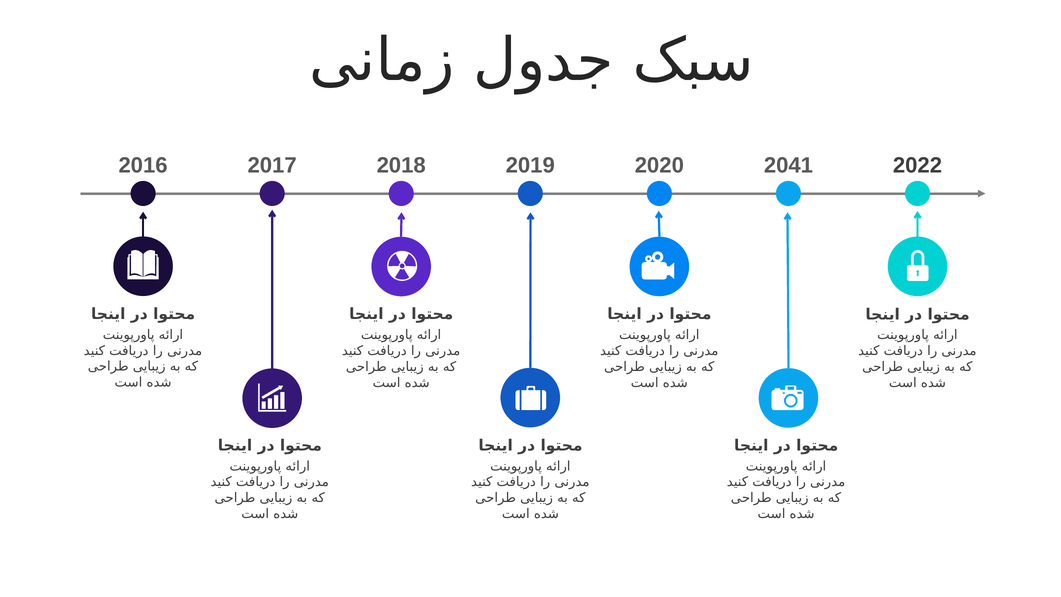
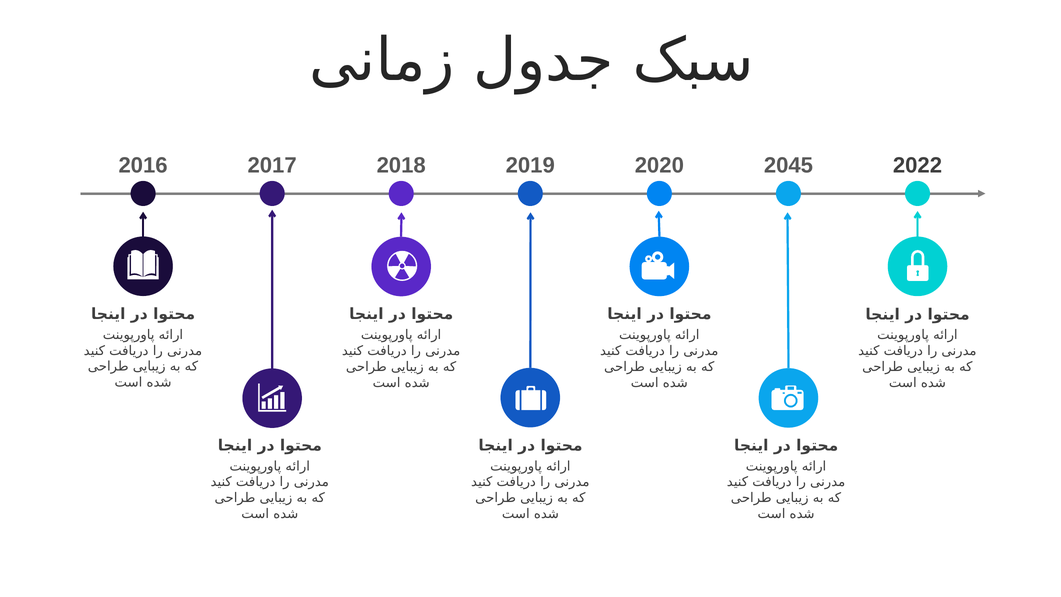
2041: 2041 -> 2045
